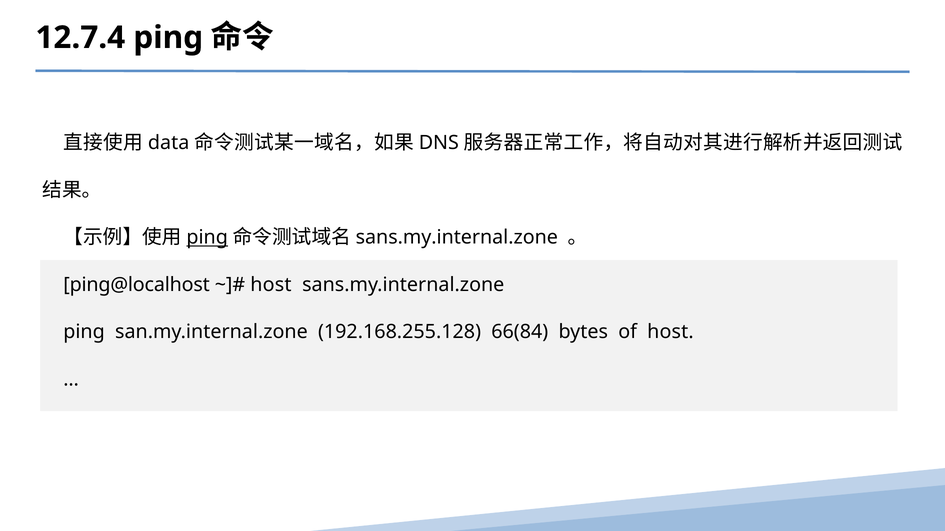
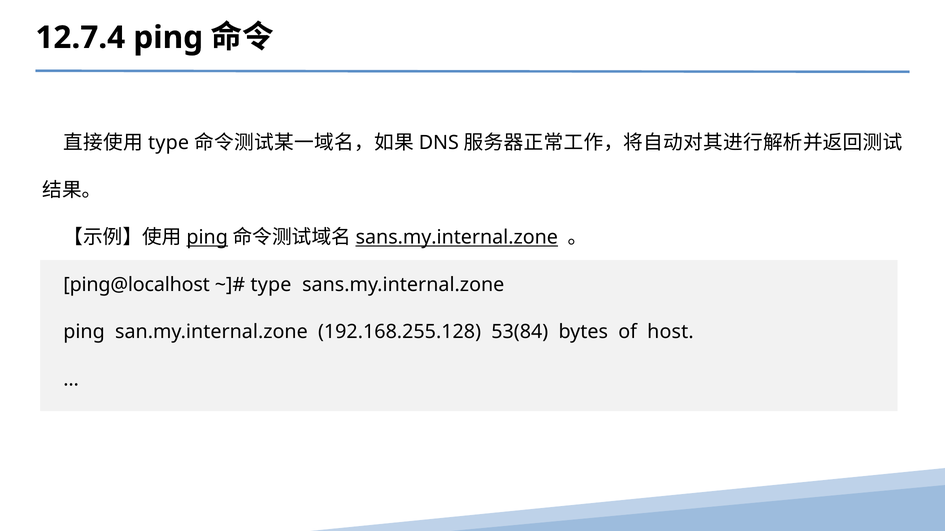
data at (169, 143): data -> type
sans.my.internal.zone at (457, 238) underline: none -> present
host at (271, 285): host -> type
66(84: 66(84 -> 53(84
